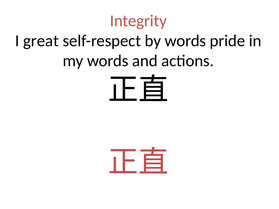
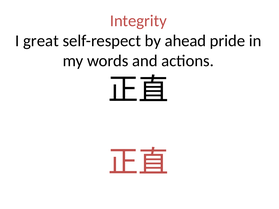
by words: words -> ahead
